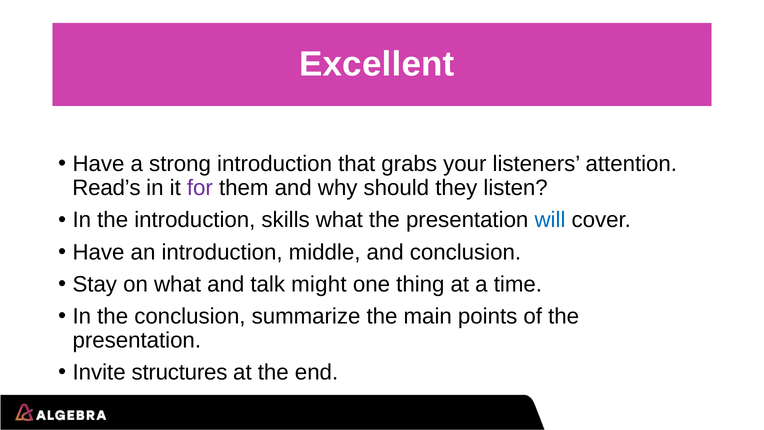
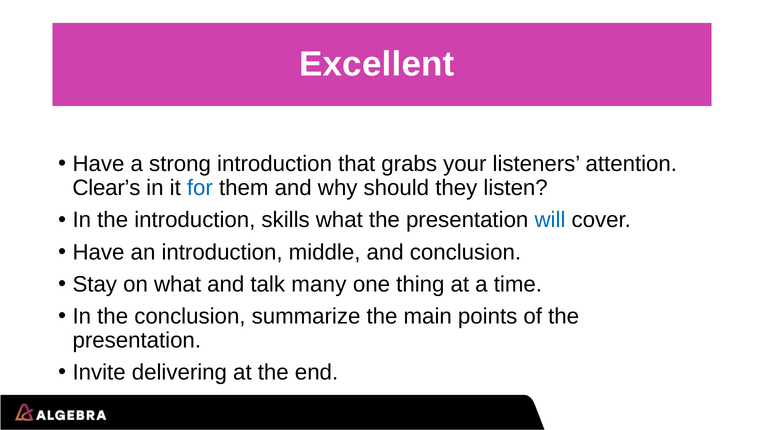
Read’s: Read’s -> Clear’s
for colour: purple -> blue
might: might -> many
structures: structures -> delivering
